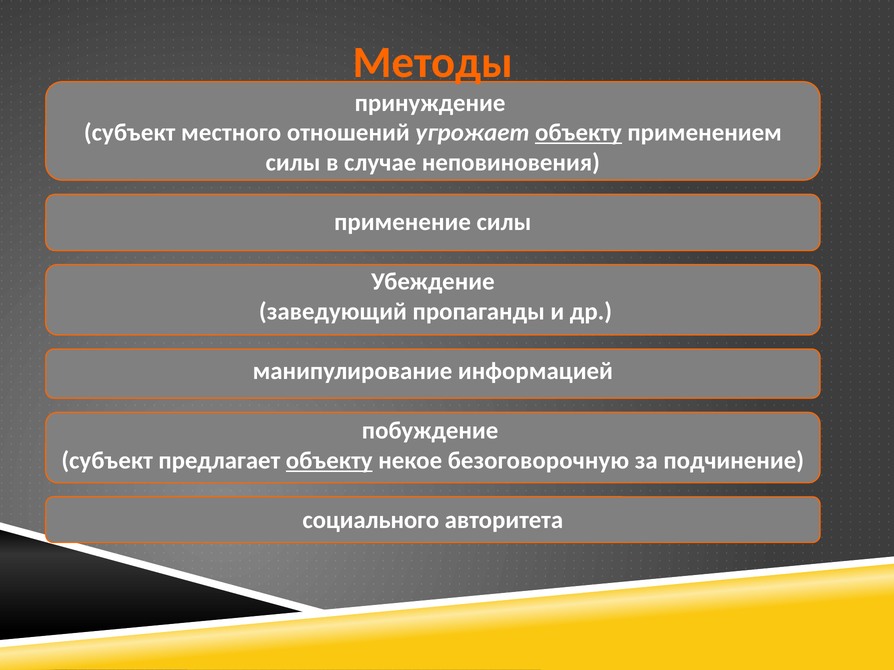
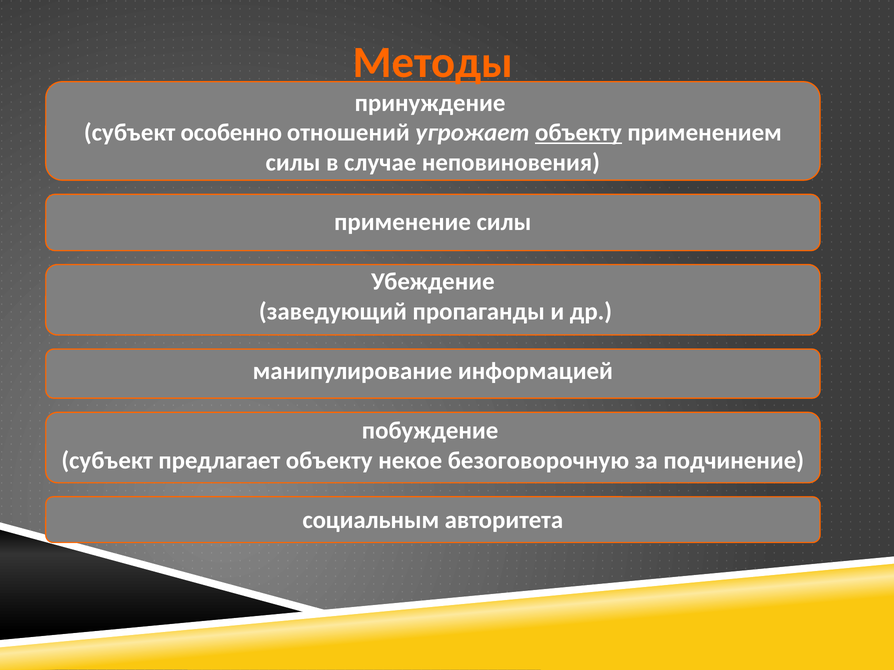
местного: местного -> особенно
объекту at (329, 461) underline: present -> none
социального: социального -> социальным
